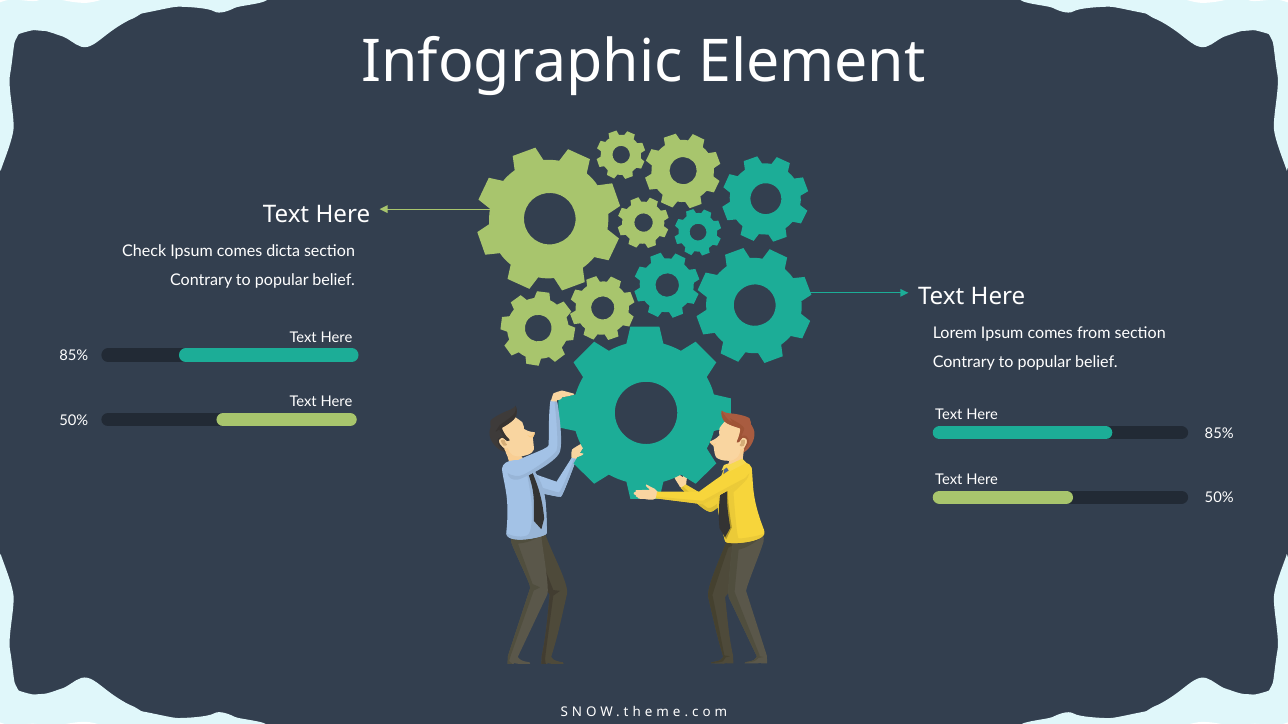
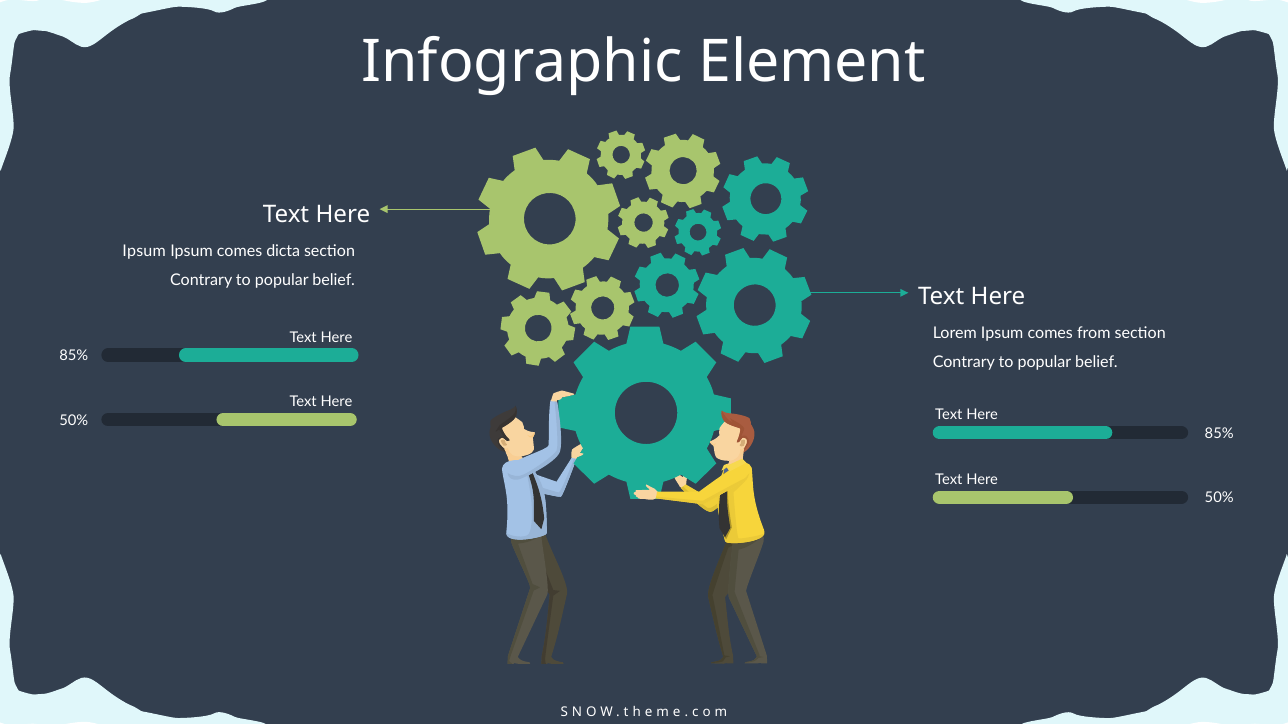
Check at (144, 251): Check -> Ipsum
